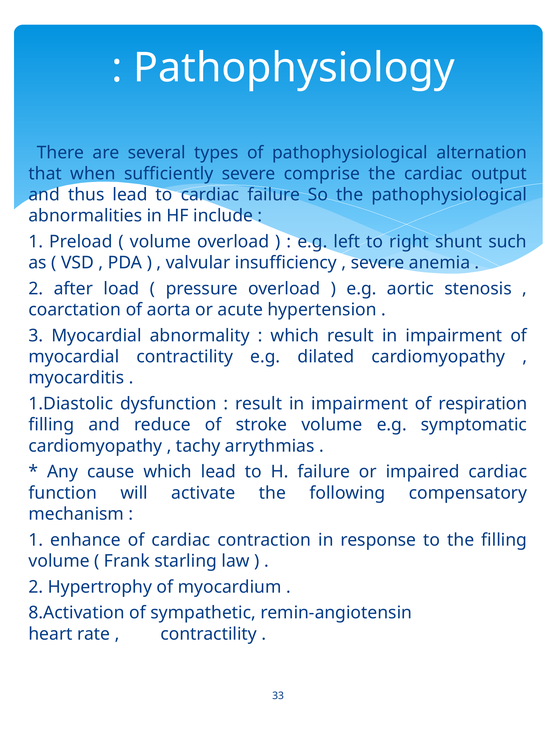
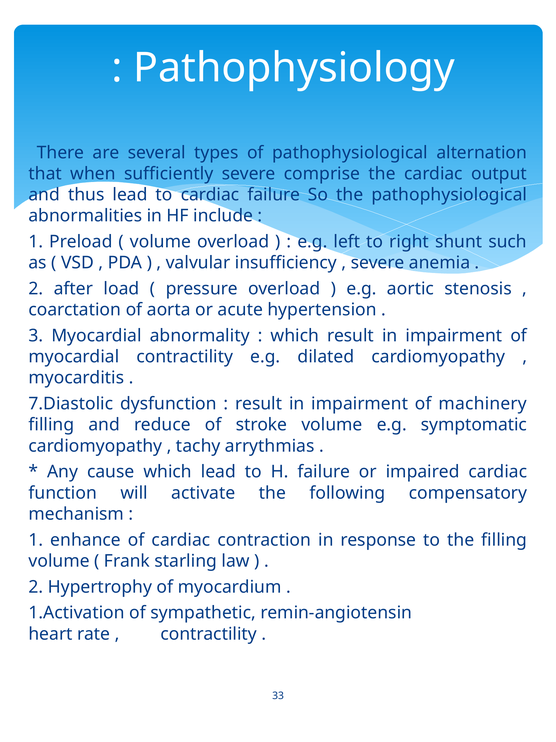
1.Diastolic: 1.Diastolic -> 7.Diastolic
respiration: respiration -> machinery
8.Activation: 8.Activation -> 1.Activation
